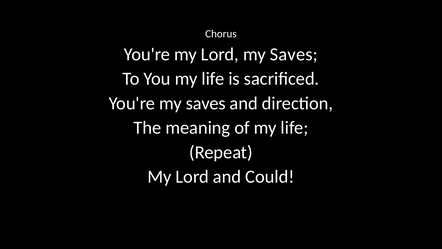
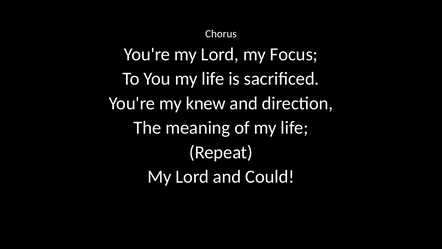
Lord my Saves: Saves -> Focus
You're my saves: saves -> knew
